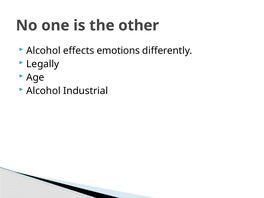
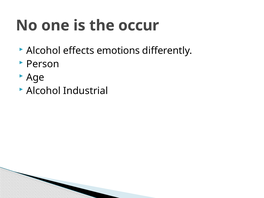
other: other -> occur
Legally: Legally -> Person
